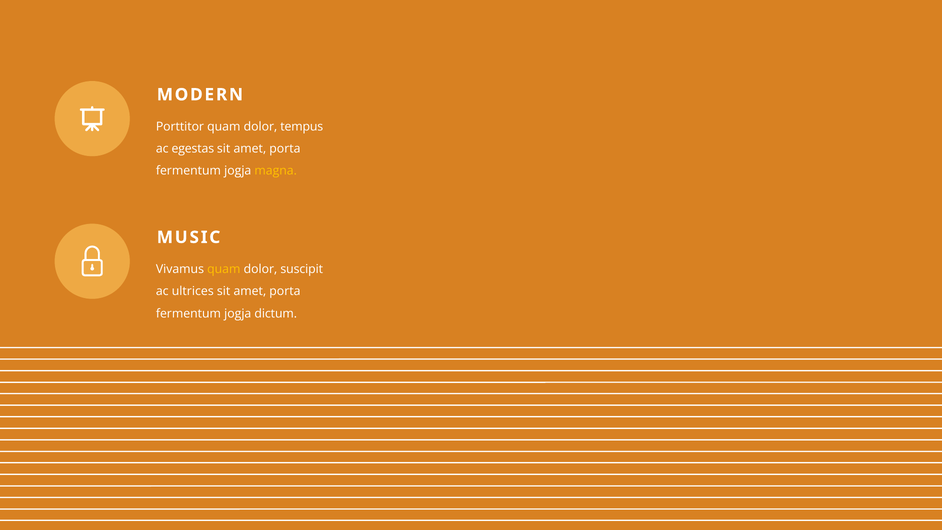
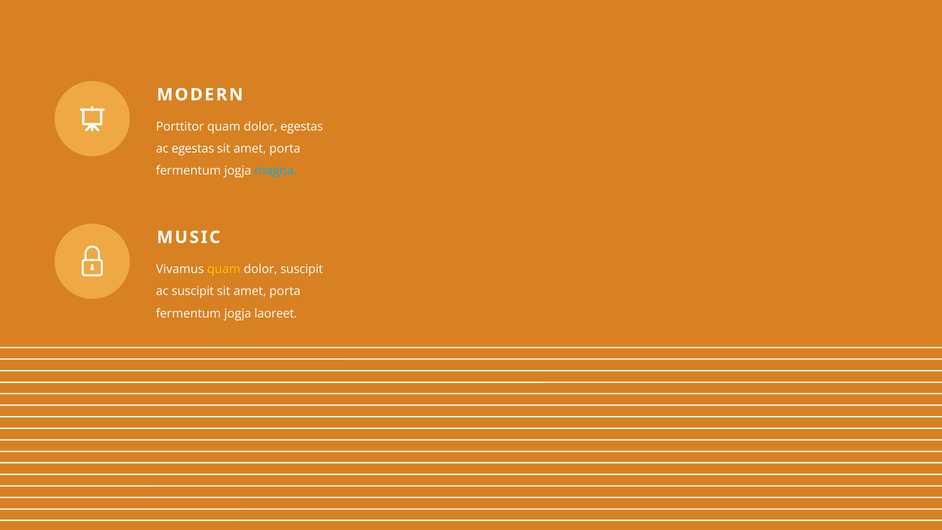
dolor tempus: tempus -> egestas
magna colour: yellow -> light blue
ac ultrices: ultrices -> suscipit
dictum: dictum -> laoreet
